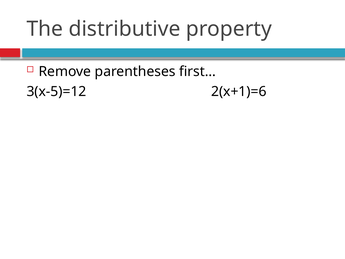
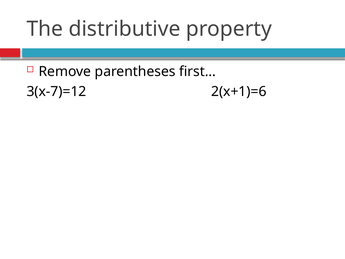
3(x-5)=12: 3(x-5)=12 -> 3(x-7)=12
